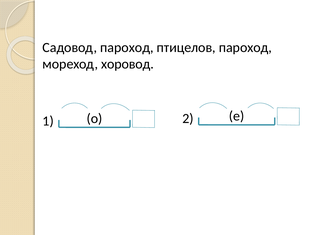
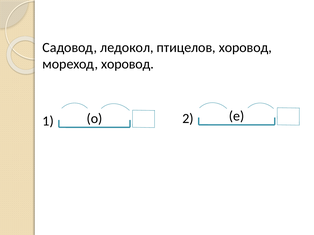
Садовод пароход: пароход -> ледокол
птицелов пароход: пароход -> хоровод
